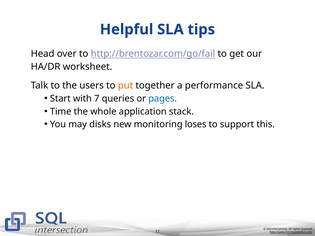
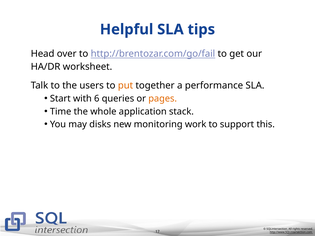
7: 7 -> 6
pages colour: blue -> orange
loses: loses -> work
